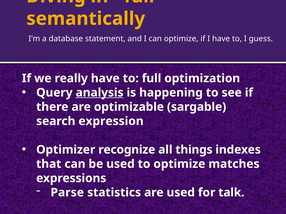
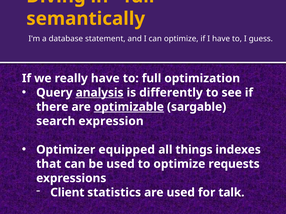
happening: happening -> differently
optimizable underline: none -> present
recognize: recognize -> equipped
matches: matches -> requests
Parse: Parse -> Client
